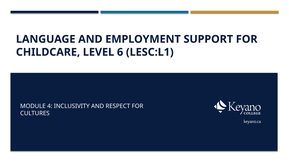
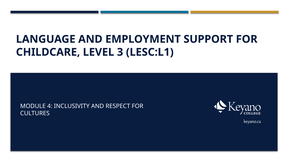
6: 6 -> 3
